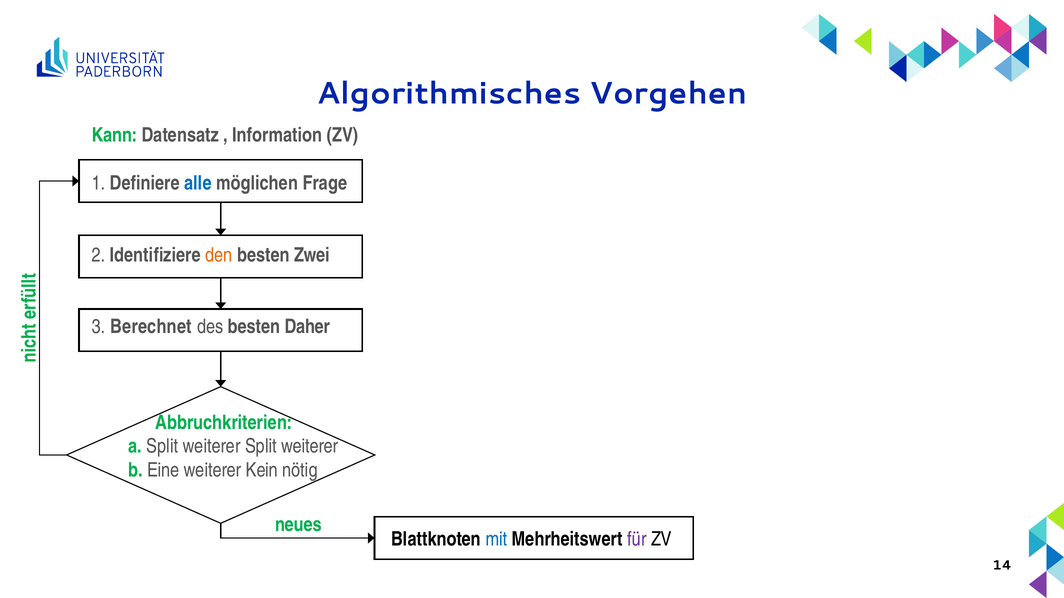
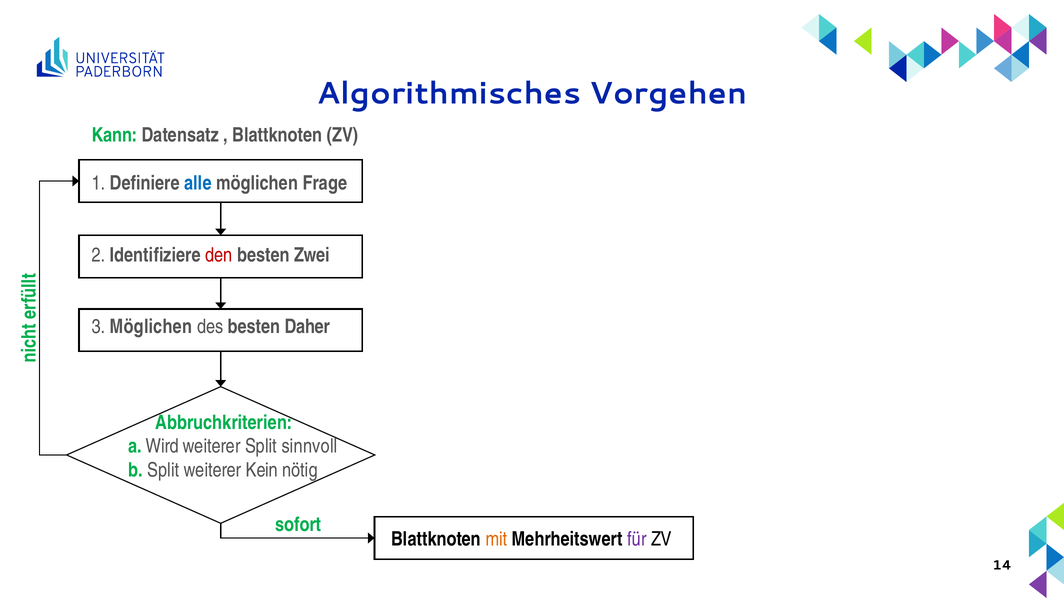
Information at (277, 136): Information -> Blattknoten
den colour: orange -> red
3 Berechnet: Berechnet -> Möglichen
a Split: Split -> Wird
weiterer Split weiterer: weiterer -> sinnvoll
b Eine: Eine -> Split
neues: neues -> sofort
mit colour: blue -> orange
